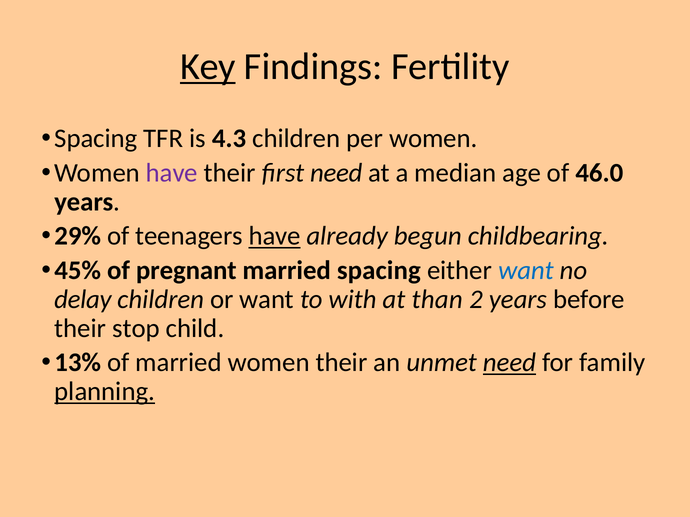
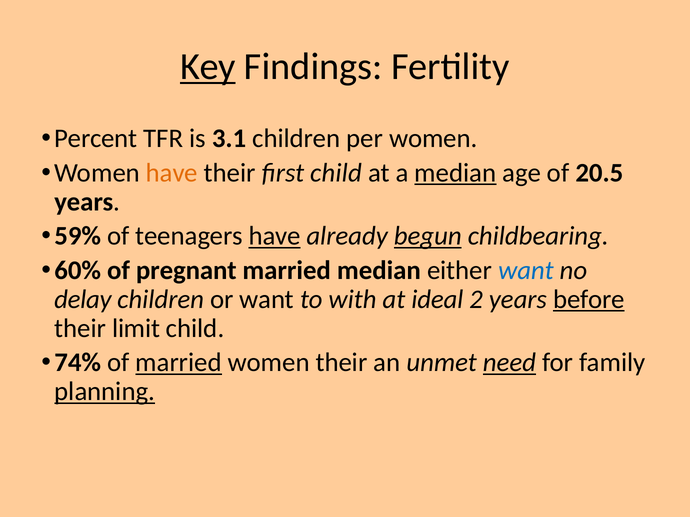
Spacing at (96, 139): Spacing -> Percent
4.3: 4.3 -> 3.1
have at (172, 173) colour: purple -> orange
first need: need -> child
median at (455, 173) underline: none -> present
46.0: 46.0 -> 20.5
29%: 29% -> 59%
begun underline: none -> present
45%: 45% -> 60%
married spacing: spacing -> median
than: than -> ideal
before underline: none -> present
stop: stop -> limit
13%: 13% -> 74%
married at (179, 363) underline: none -> present
